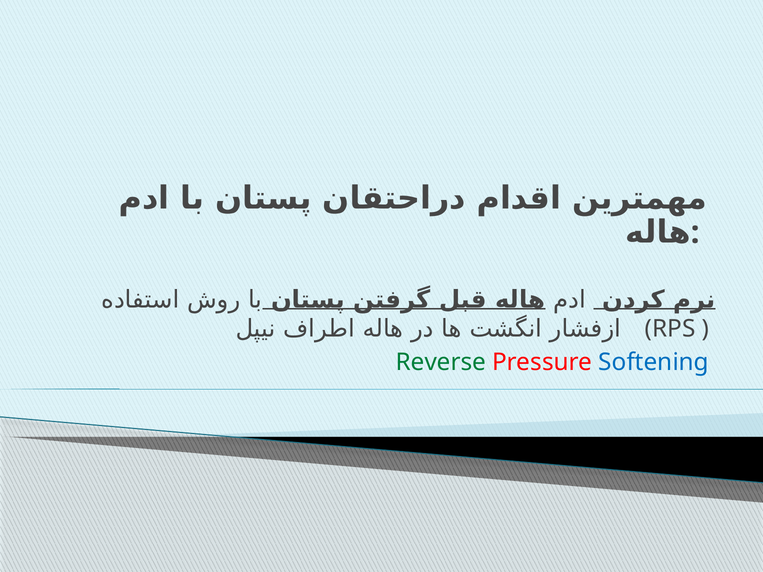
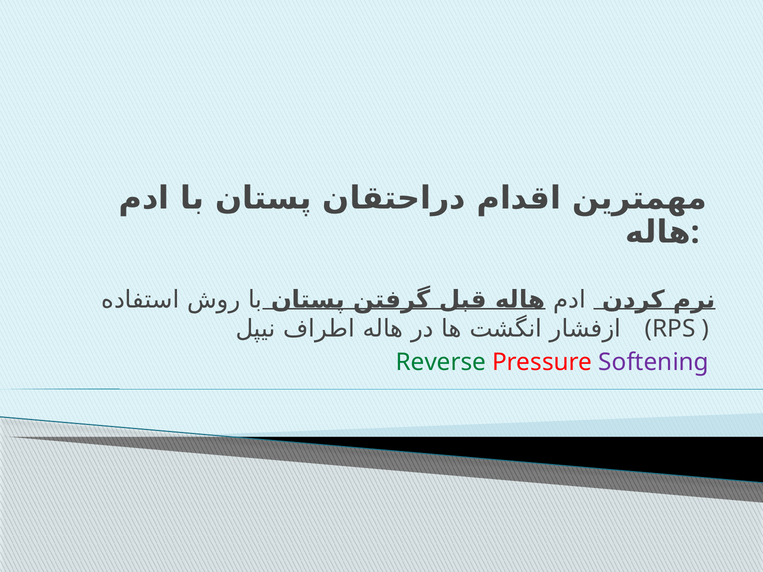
Softening colour: blue -> purple
